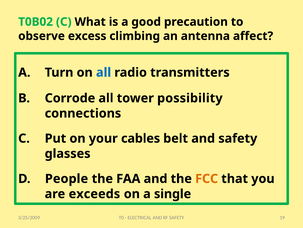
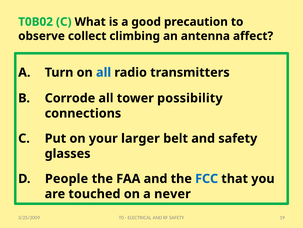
excess: excess -> collect
cables: cables -> larger
FCC colour: orange -> blue
exceeds: exceeds -> touched
single: single -> never
